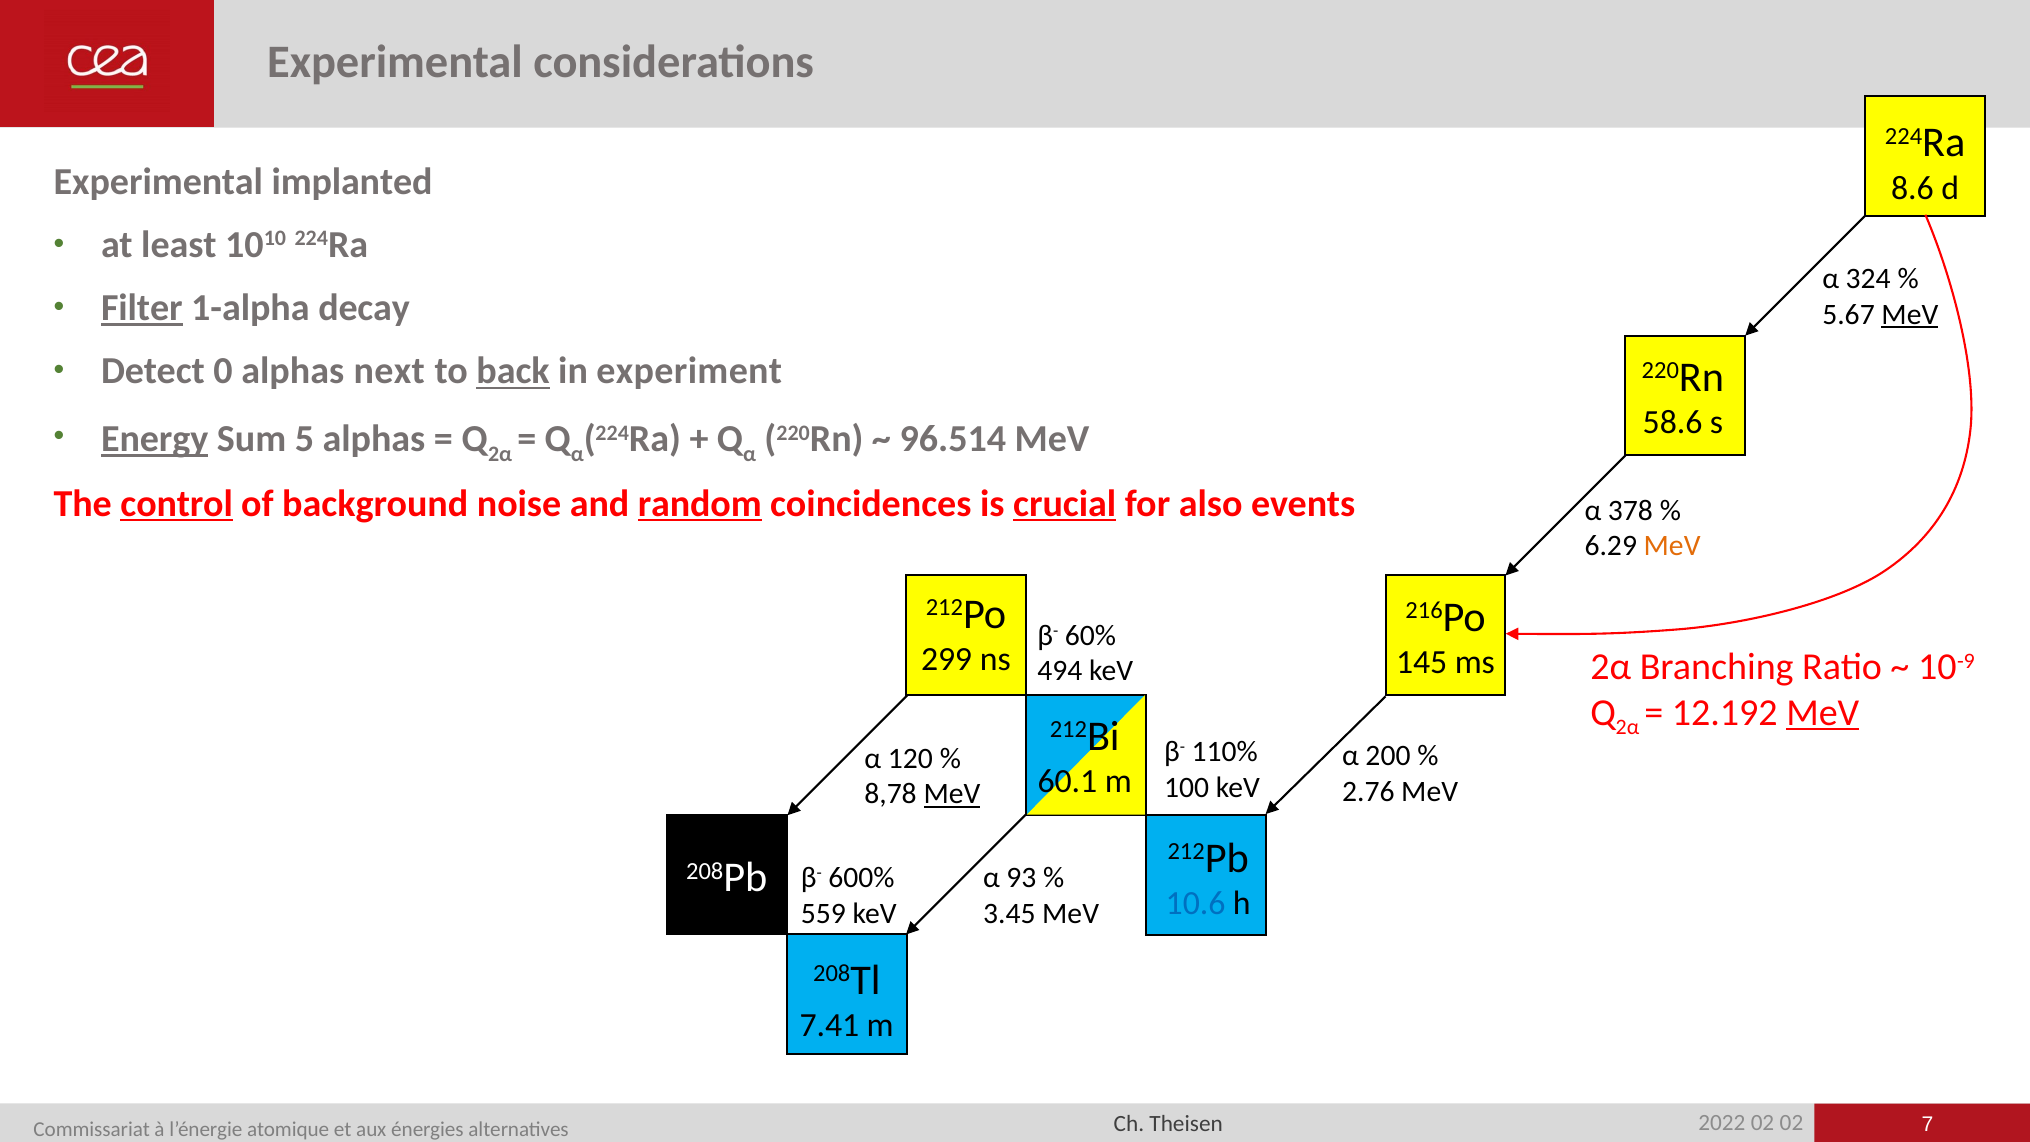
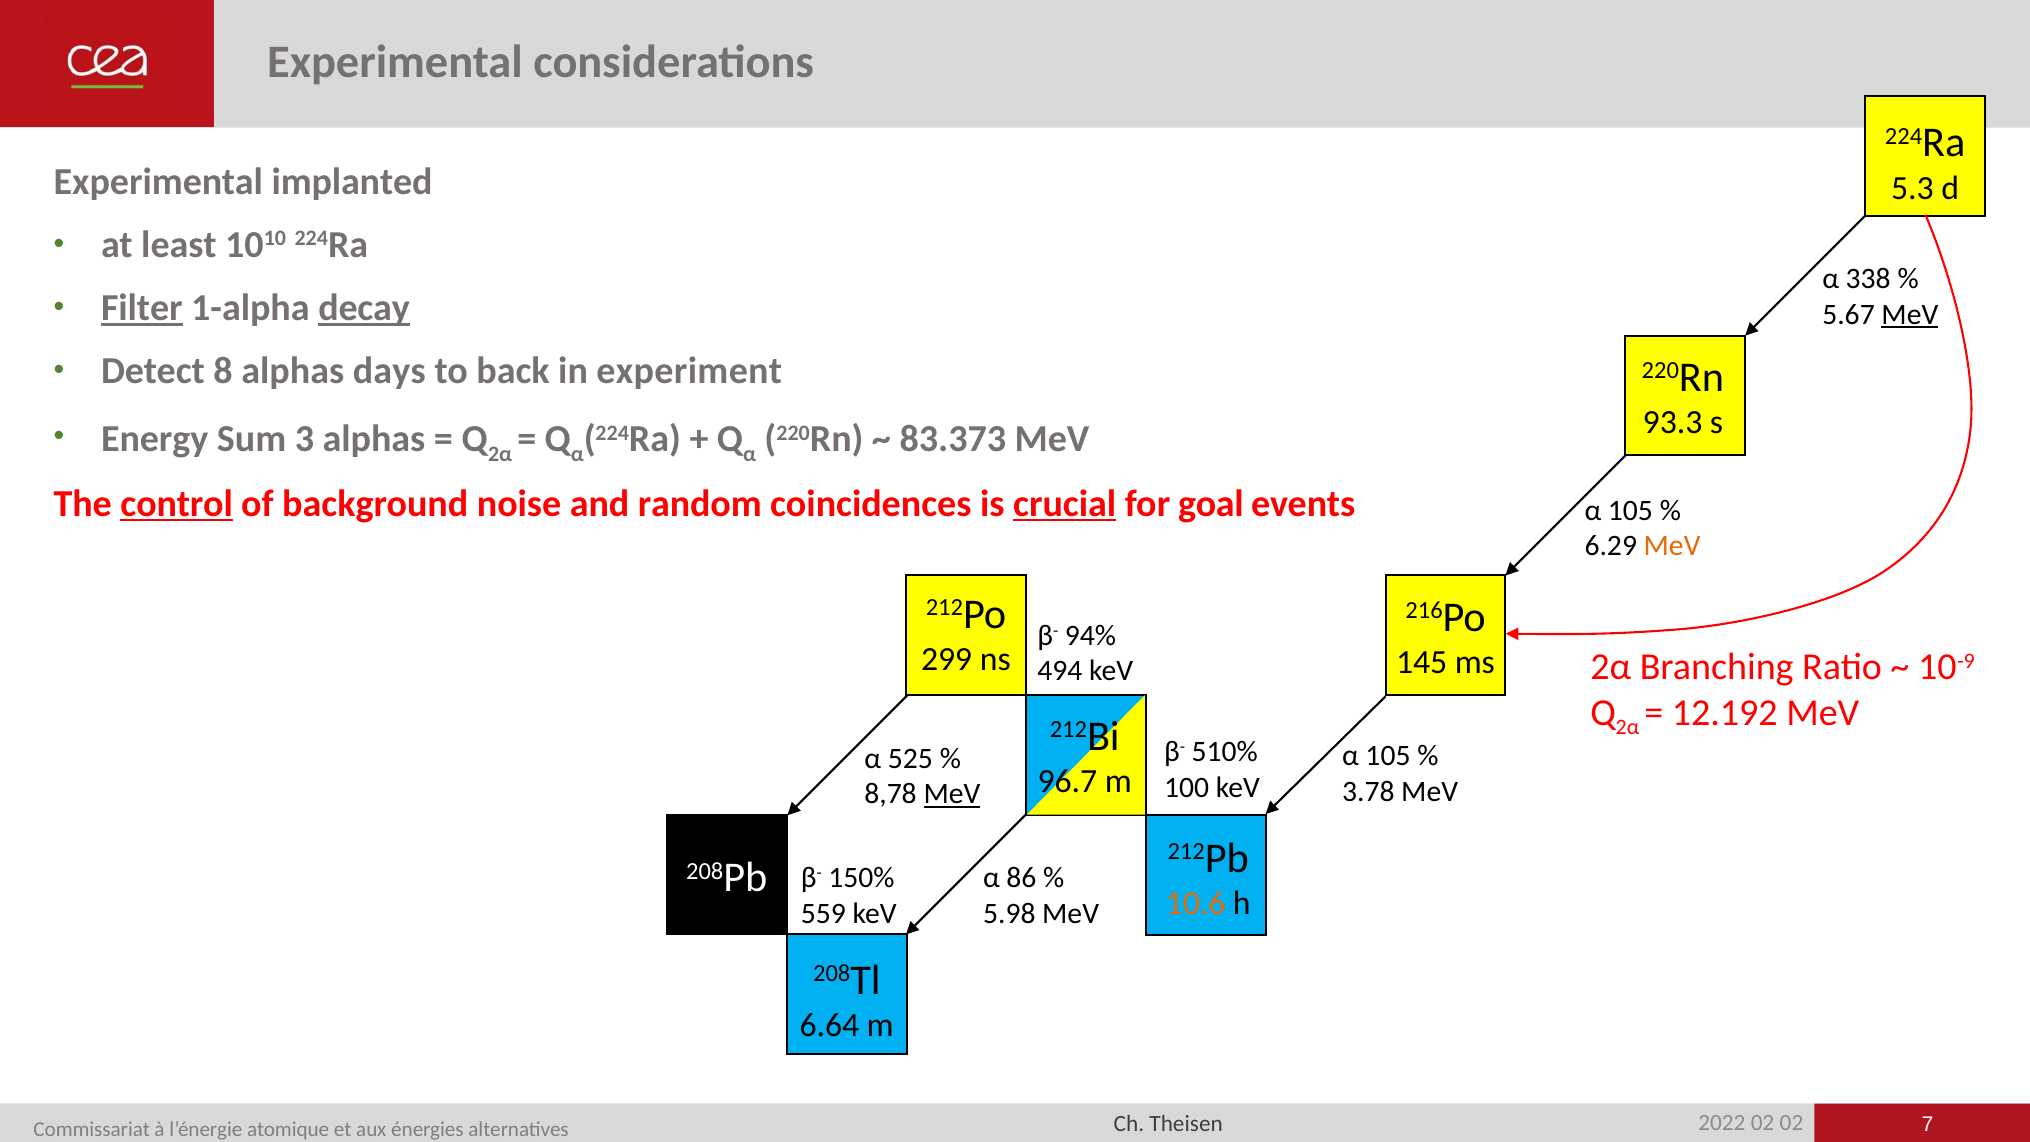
8.6: 8.6 -> 5.3
324: 324 -> 338
decay underline: none -> present
0: 0 -> 8
next: next -> days
back underline: present -> none
58.6: 58.6 -> 93.3
Energy underline: present -> none
5: 5 -> 3
96.514: 96.514 -> 83.373
random underline: present -> none
also: also -> goal
378 at (1630, 510): 378 -> 105
60%: 60% -> 94%
MeV at (1823, 713) underline: present -> none
110%: 110% -> 510%
200 at (1388, 756): 200 -> 105
120: 120 -> 525
60.1: 60.1 -> 96.7
2.76: 2.76 -> 3.78
600%: 600% -> 150%
93: 93 -> 86
10.6 colour: blue -> orange
3.45: 3.45 -> 5.98
7.41: 7.41 -> 6.64
